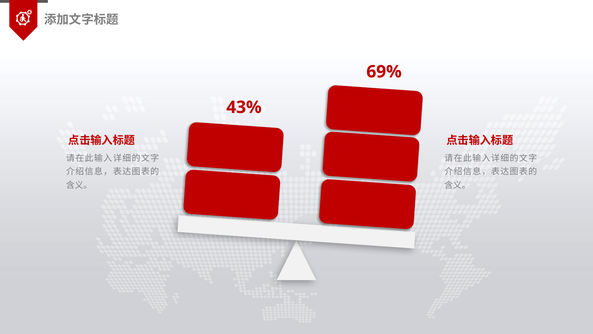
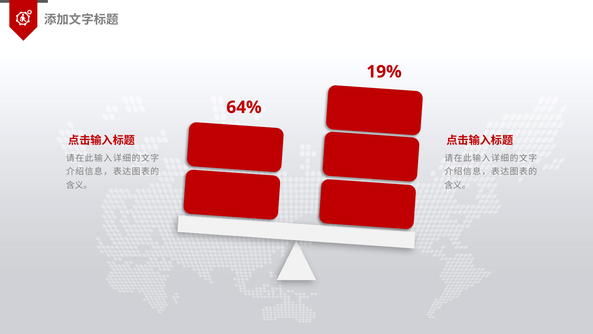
69%: 69% -> 19%
43%: 43% -> 64%
